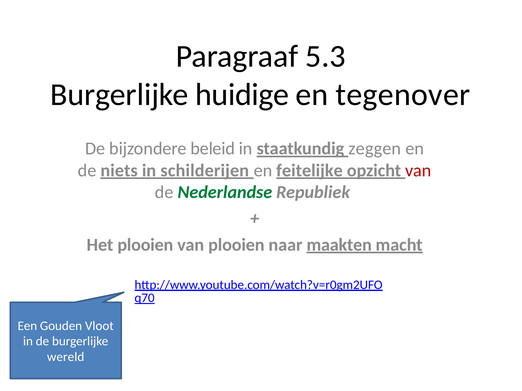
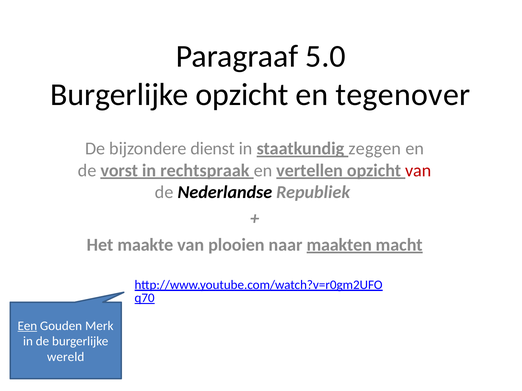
5.3: 5.3 -> 5.0
Burgerlijke huidige: huidige -> opzicht
beleid: beleid -> dienst
niets: niets -> vorst
schilderijen: schilderijen -> rechtspraak
feitelijke: feitelijke -> vertellen
Nederlandse colour: green -> black
Het plooien: plooien -> maakte
Een underline: none -> present
Vloot: Vloot -> Merk
